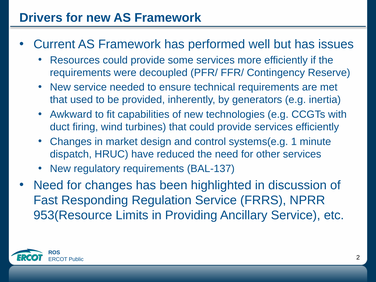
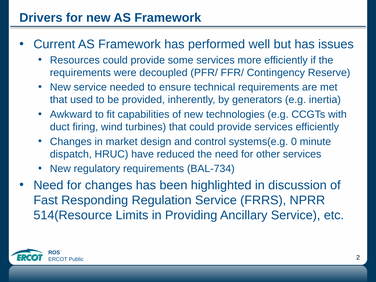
1: 1 -> 0
BAL-137: BAL-137 -> BAL-734
953(Resource: 953(Resource -> 514(Resource
